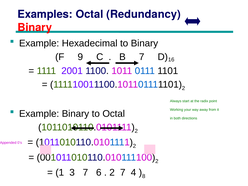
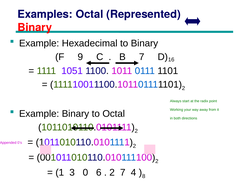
Redundancy: Redundancy -> Represented
2001: 2001 -> 1051
3 7: 7 -> 0
